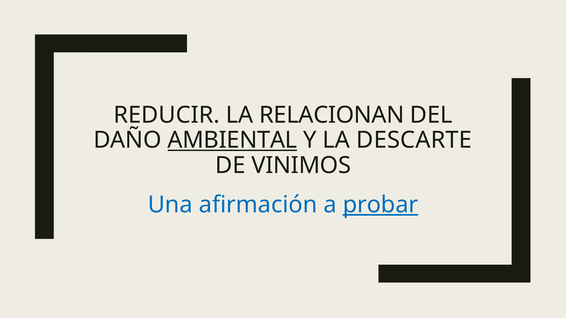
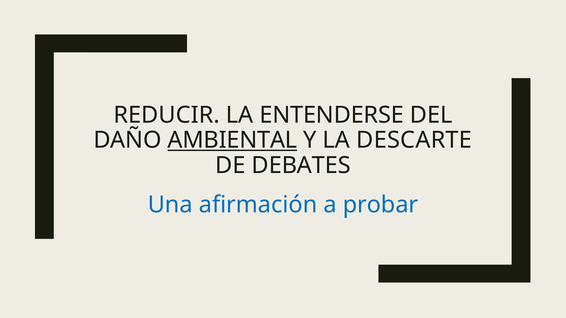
RELACIONAN: RELACIONAN -> ENTENDERSE
VINIMOS: VINIMOS -> DEBATES
probar underline: present -> none
